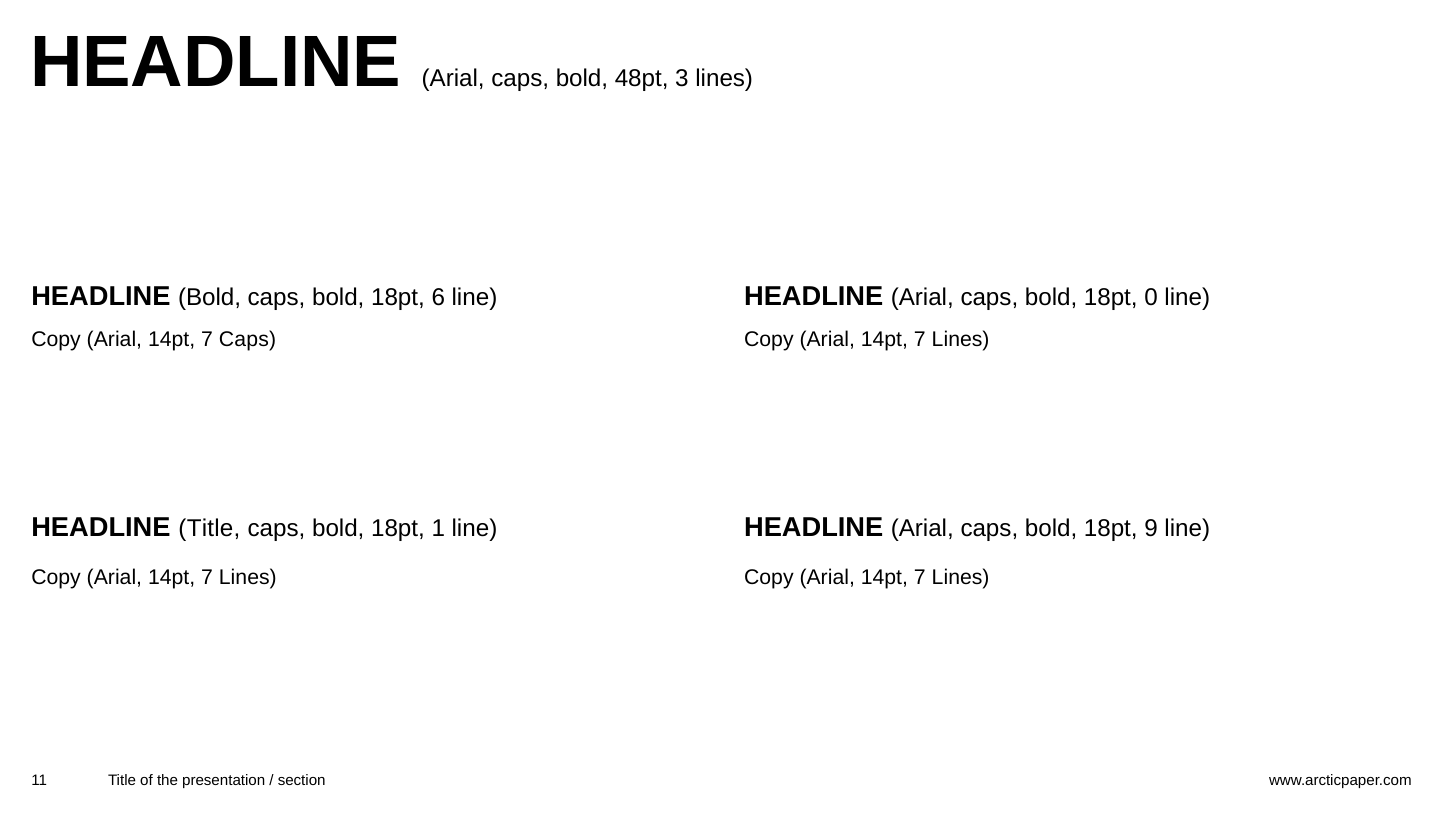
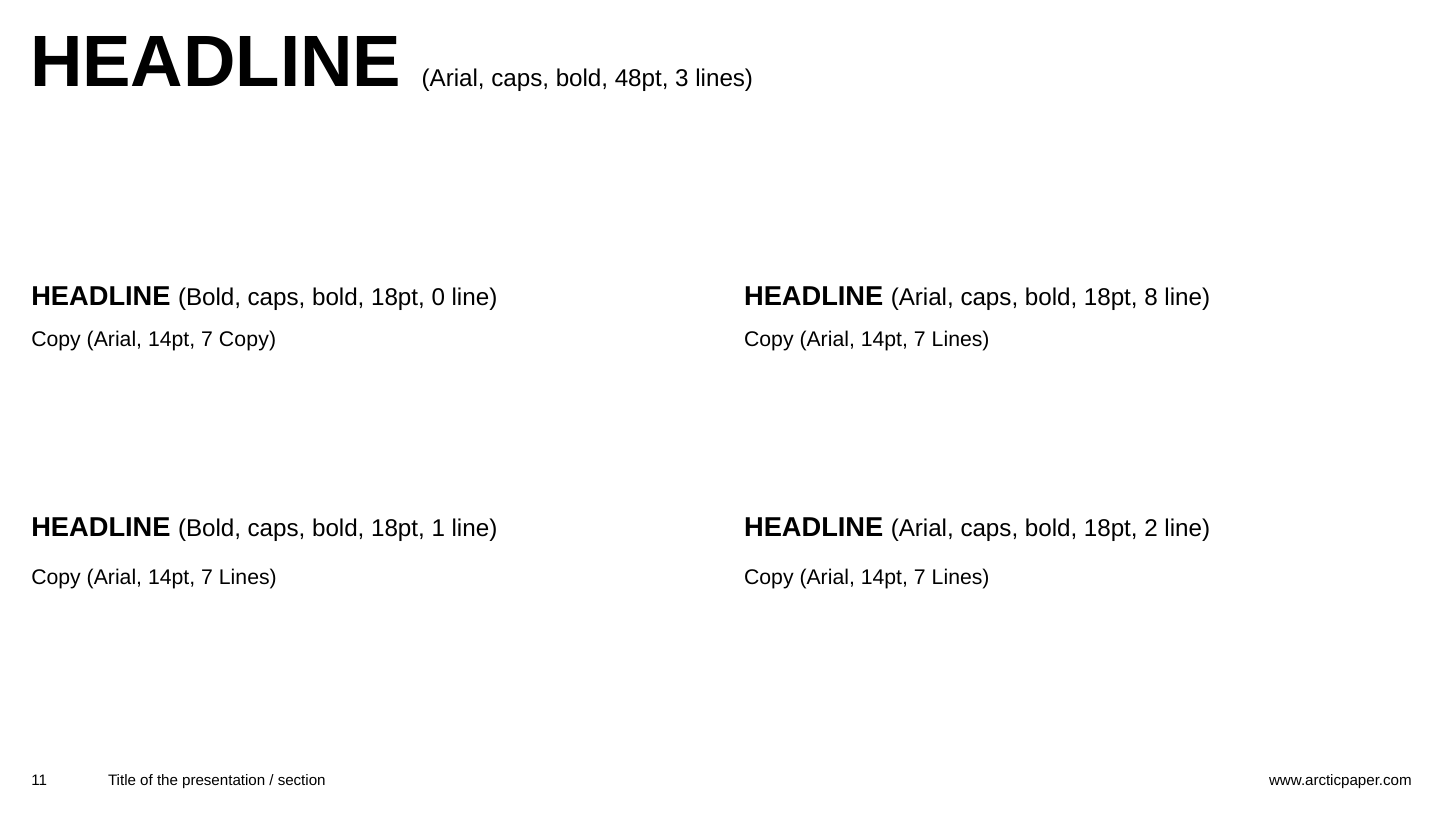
6: 6 -> 0
0: 0 -> 8
7 Caps: Caps -> Copy
Title at (209, 529): Title -> Bold
9: 9 -> 2
